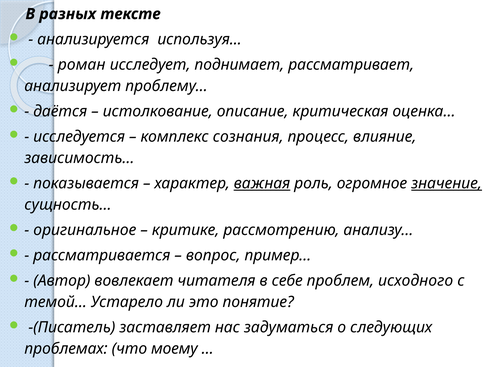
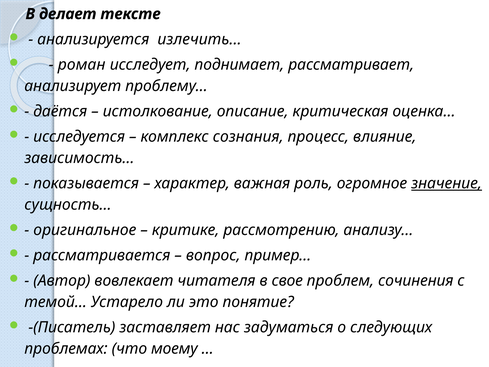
разных: разных -> делает
используя: используя -> излечить
важная underline: present -> none
себе: себе -> свое
исходного: исходного -> сочинения
